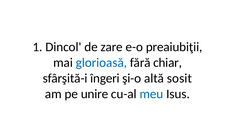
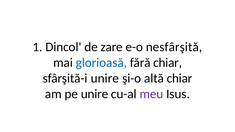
preaiubiţii: preaiubiţii -> nesfârşită
sfârşită-i îngeri: îngeri -> unire
altă sosit: sosit -> chiar
meu colour: blue -> purple
